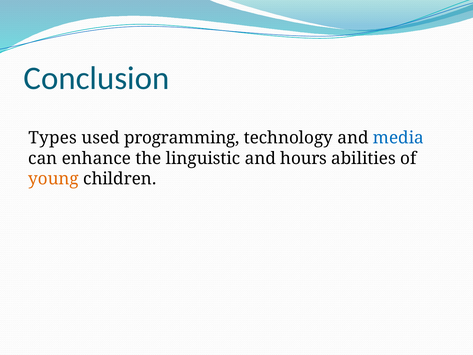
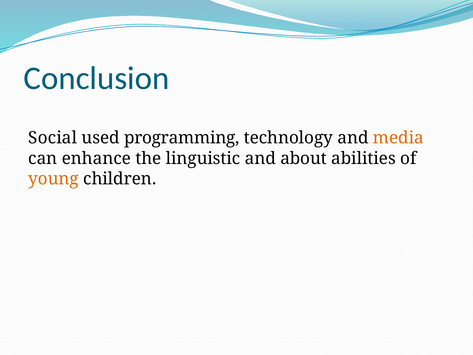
Types: Types -> Social
media colour: blue -> orange
hours: hours -> about
